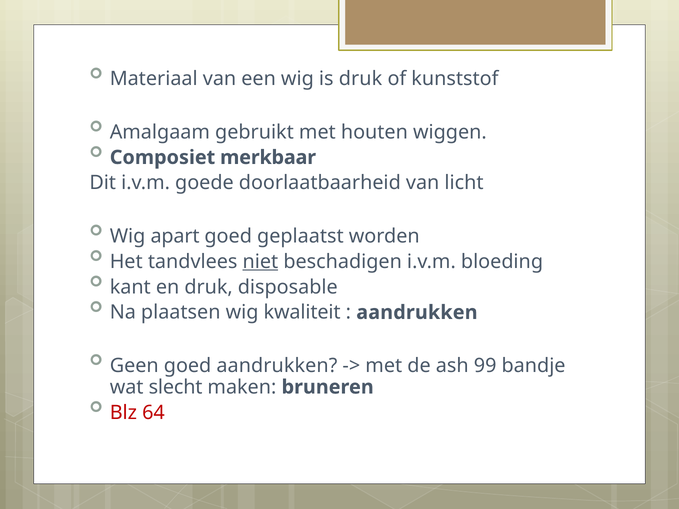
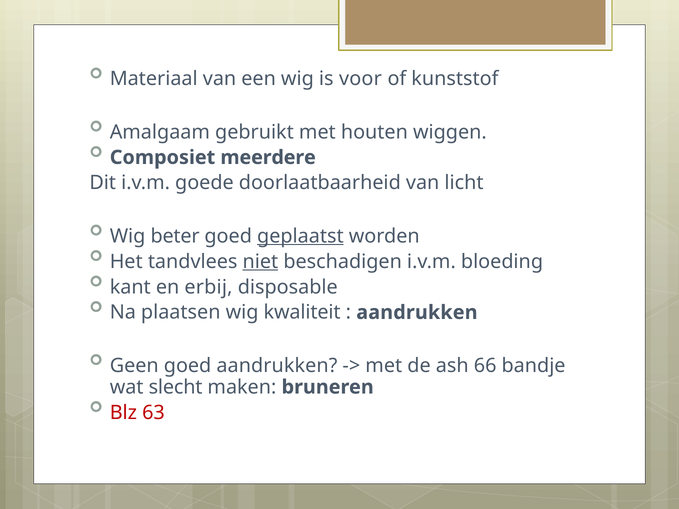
is druk: druk -> voor
merkbaar: merkbaar -> meerdere
apart: apart -> beter
geplaatst underline: none -> present
en druk: druk -> erbij
99: 99 -> 66
64: 64 -> 63
